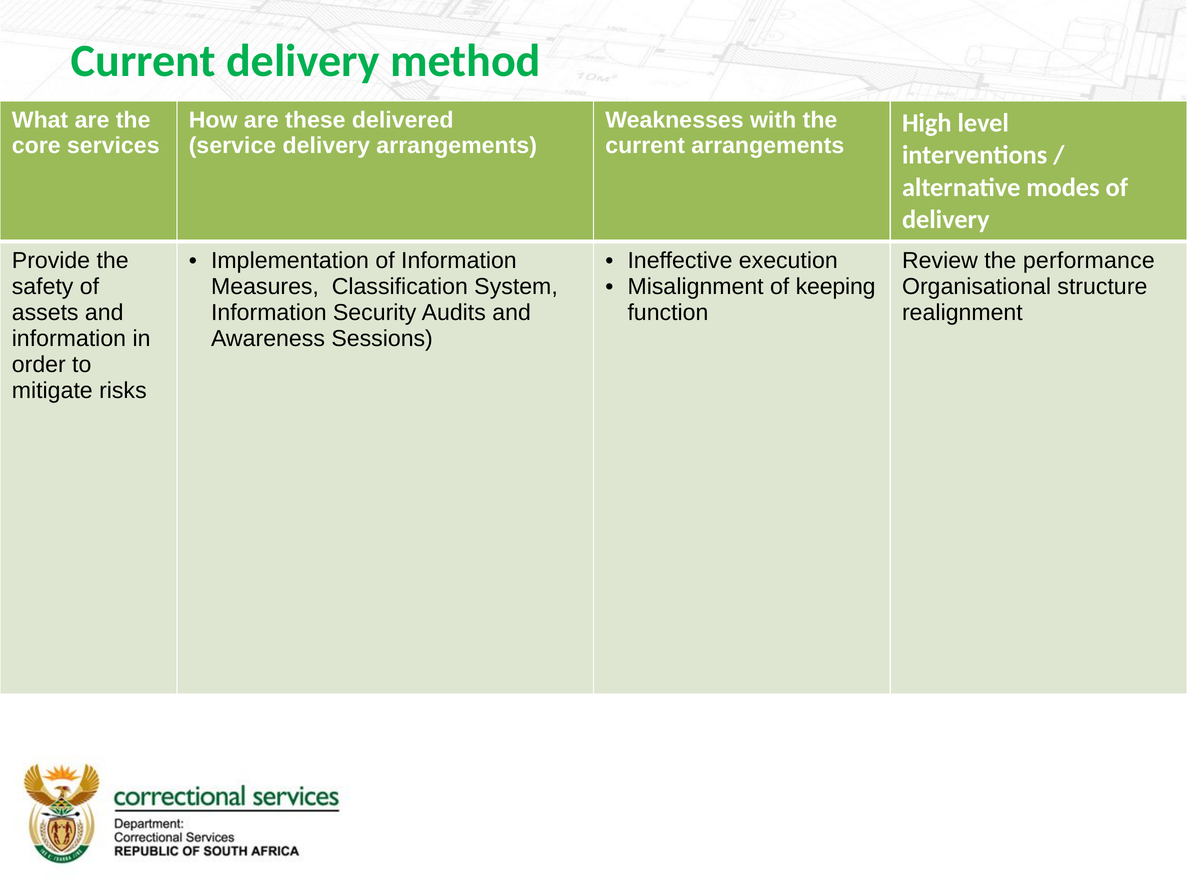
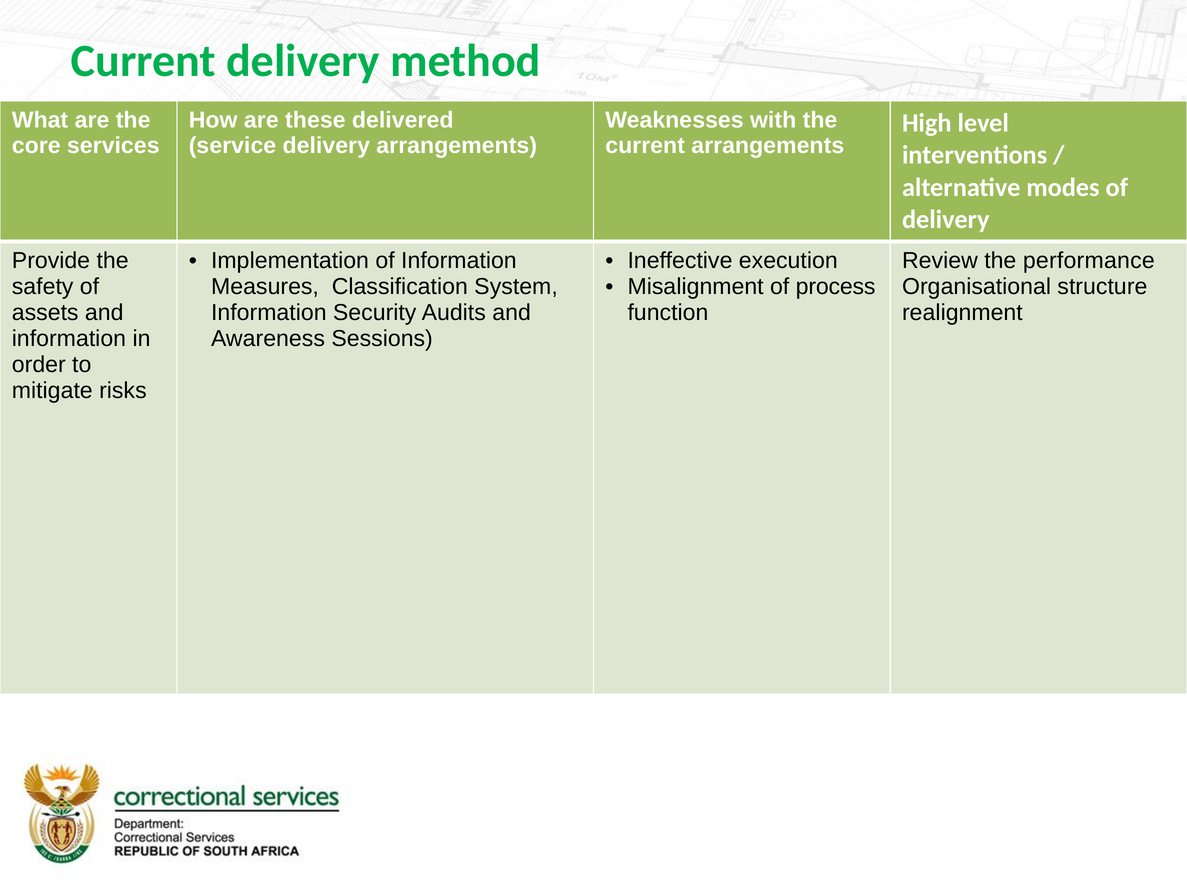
keeping: keeping -> process
